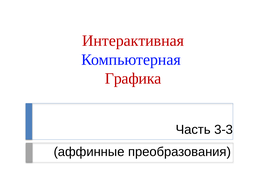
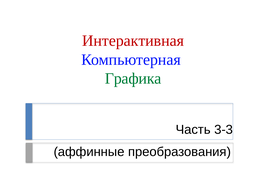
Графика colour: red -> green
